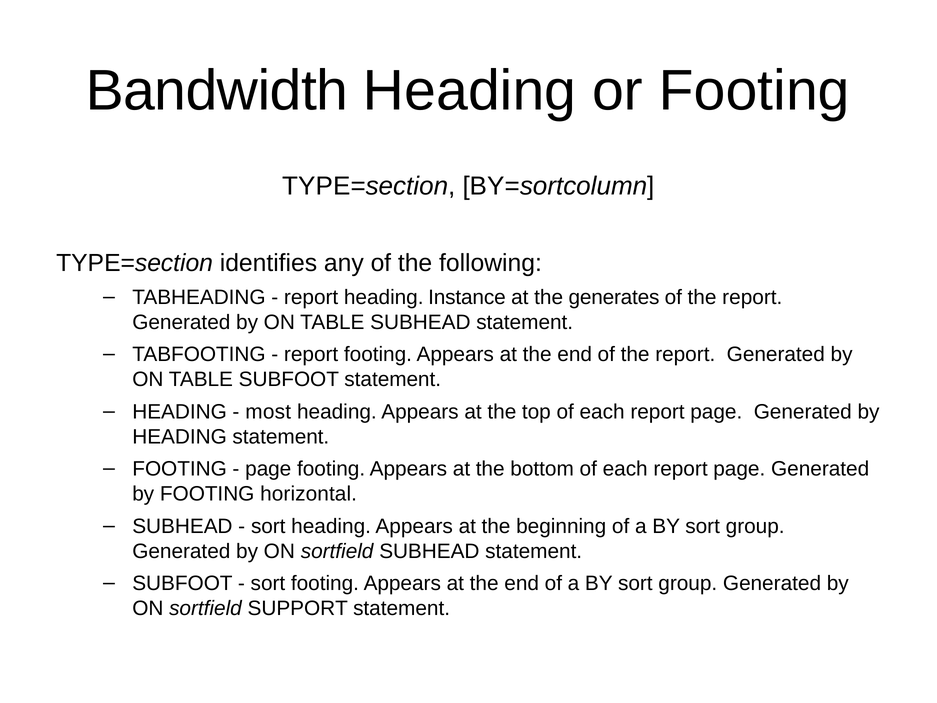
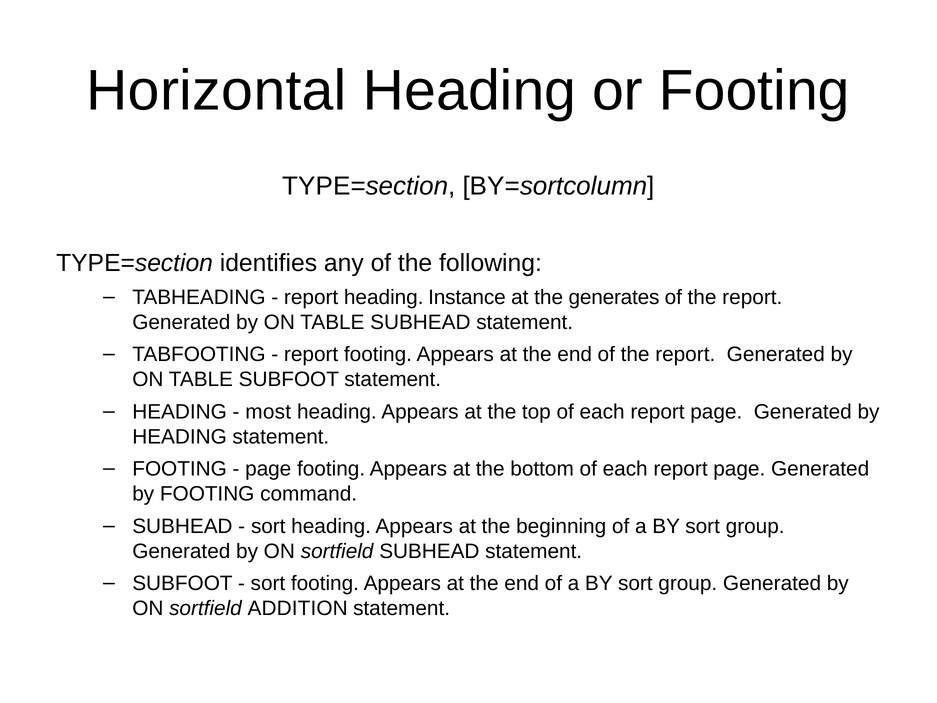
Bandwidth: Bandwidth -> Horizontal
horizontal: horizontal -> command
SUPPORT: SUPPORT -> ADDITION
